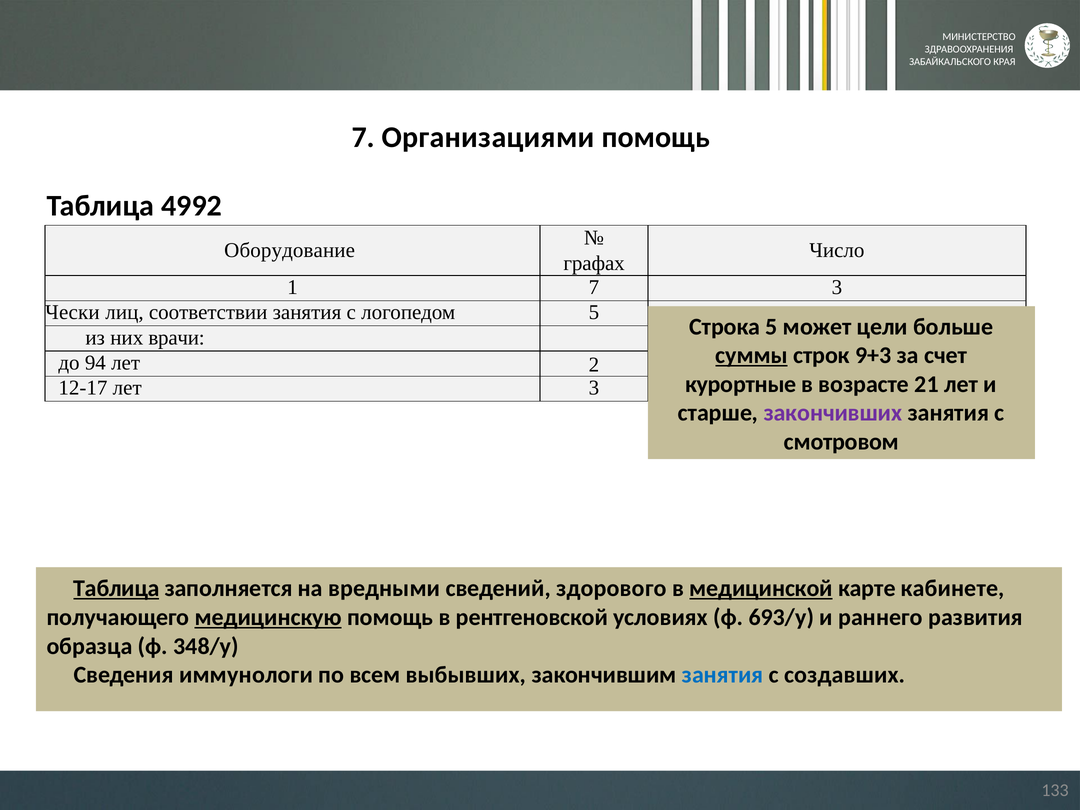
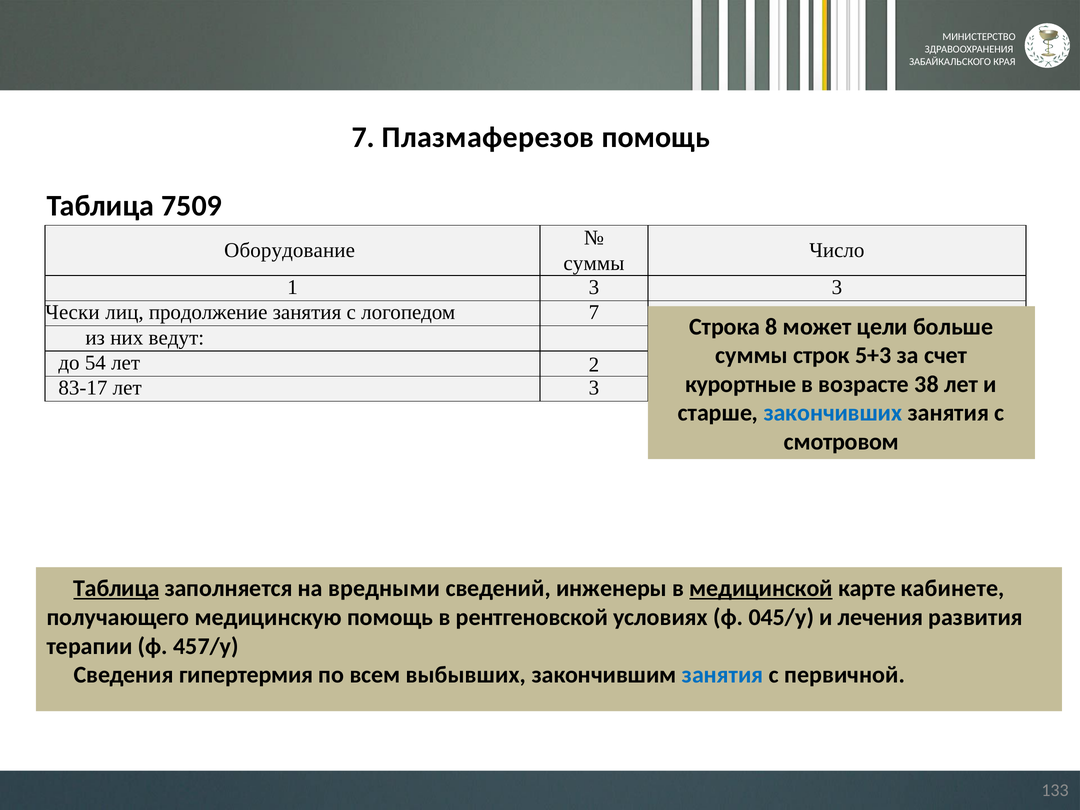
Организациями: Организациями -> Плазмаферезов
4992: 4992 -> 7509
графах at (594, 263): графах -> суммы
1 7: 7 -> 3
соответствии: соответствии -> продолжение
логопедом 5: 5 -> 7
Строка 5: 5 -> 8
врачи: врачи -> ведут
суммы at (752, 356) underline: present -> none
9+3: 9+3 -> 5+3
94: 94 -> 54
21: 21 -> 38
12-17: 12-17 -> 83-17
закончивших colour: purple -> blue
здорового: здорового -> инженеры
медицинскую underline: present -> none
693/у: 693/у -> 045/у
раннего: раннего -> лечения
образца: образца -> терапии
348/у: 348/у -> 457/у
иммунологи: иммунологи -> гипертермия
создавших: создавших -> первичной
